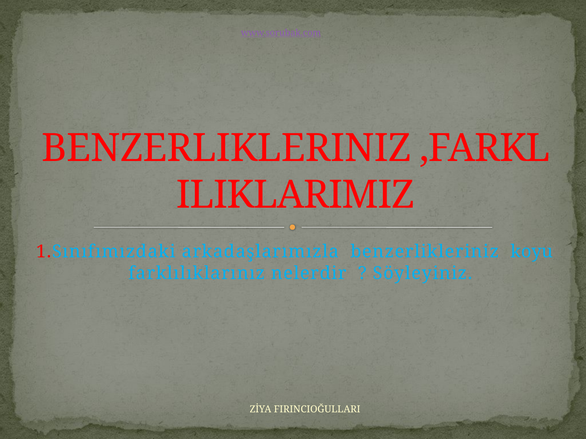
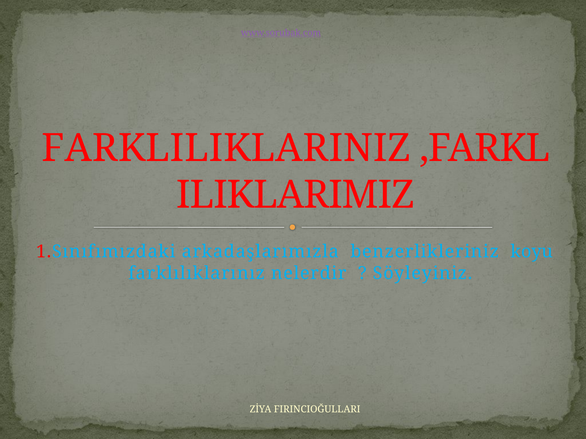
BENZERLIKLERINIZ at (226, 148): BENZERLIKLERINIZ -> FARKLILIKLARINIZ
